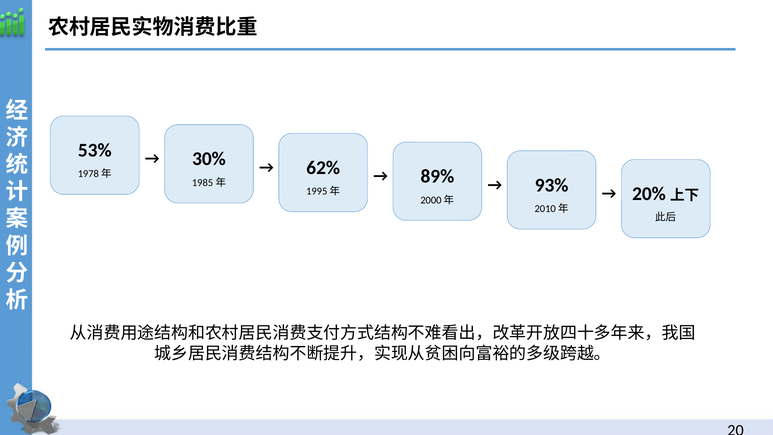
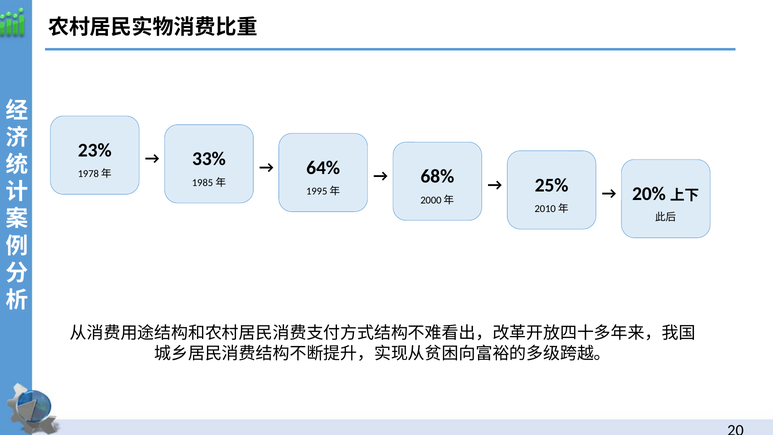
53%: 53% -> 23%
30%: 30% -> 33%
62%: 62% -> 64%
89%: 89% -> 68%
93%: 93% -> 25%
